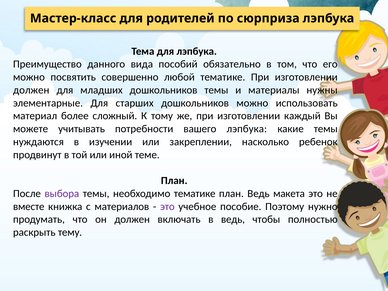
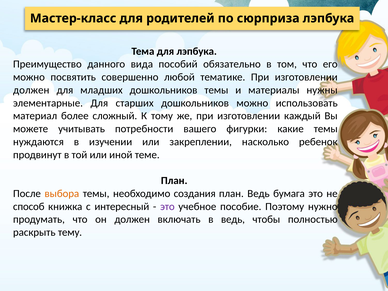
вашего лэпбука: лэпбука -> фигурки
выбора colour: purple -> orange
необходимо тематике: тематике -> создания
макета: макета -> бумага
вместе: вместе -> способ
материалов: материалов -> интересный
